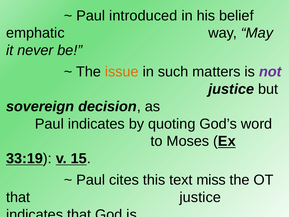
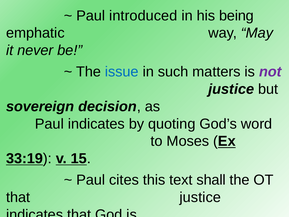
belief: belief -> being
issue colour: orange -> blue
miss: miss -> shall
